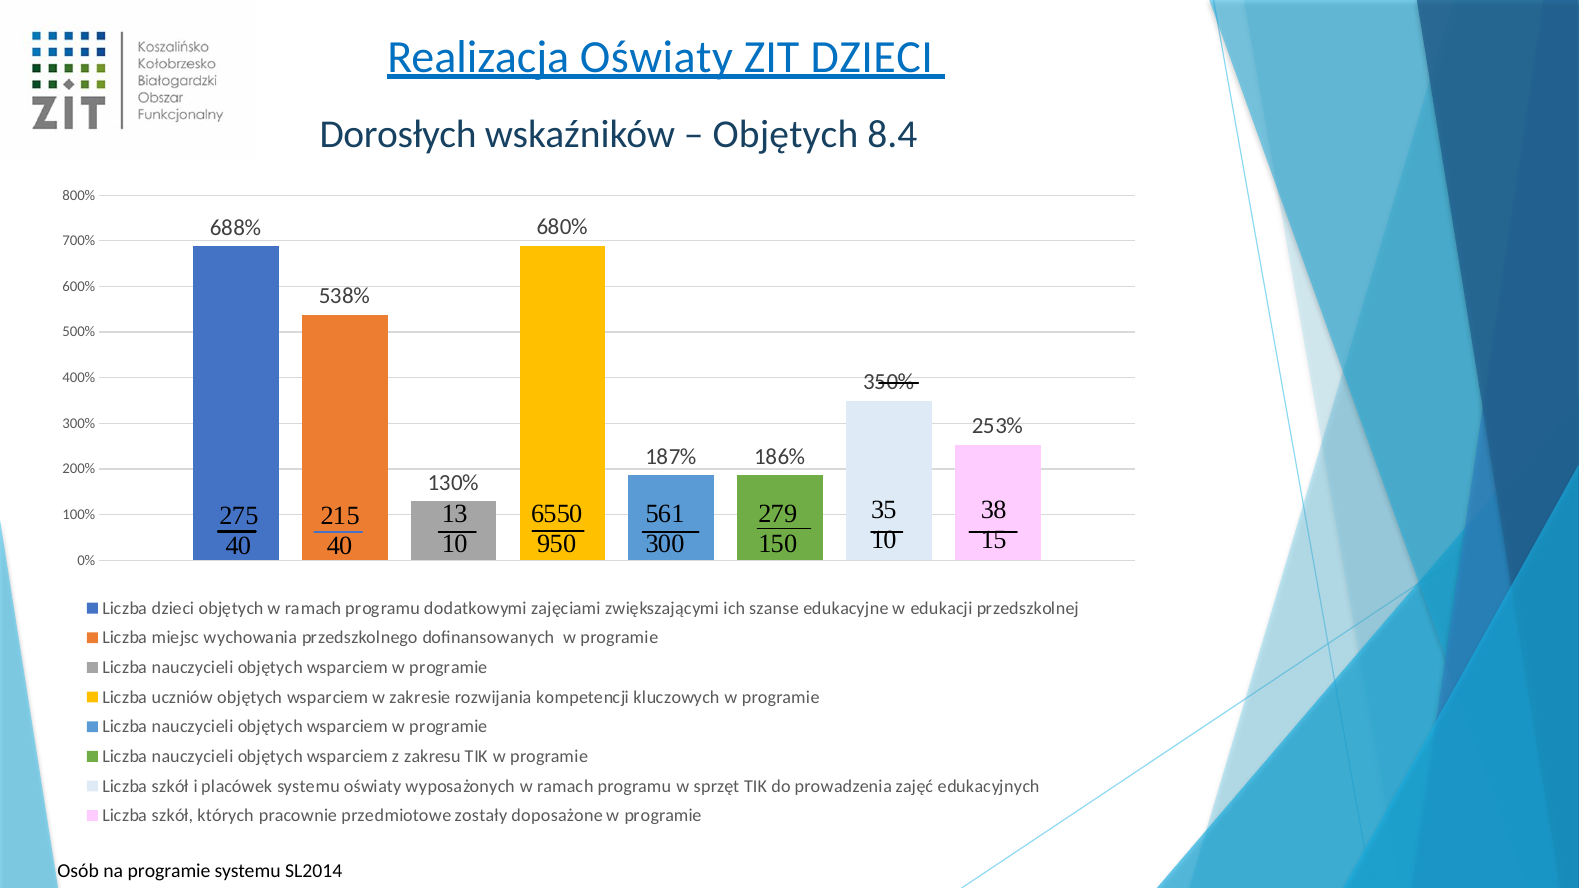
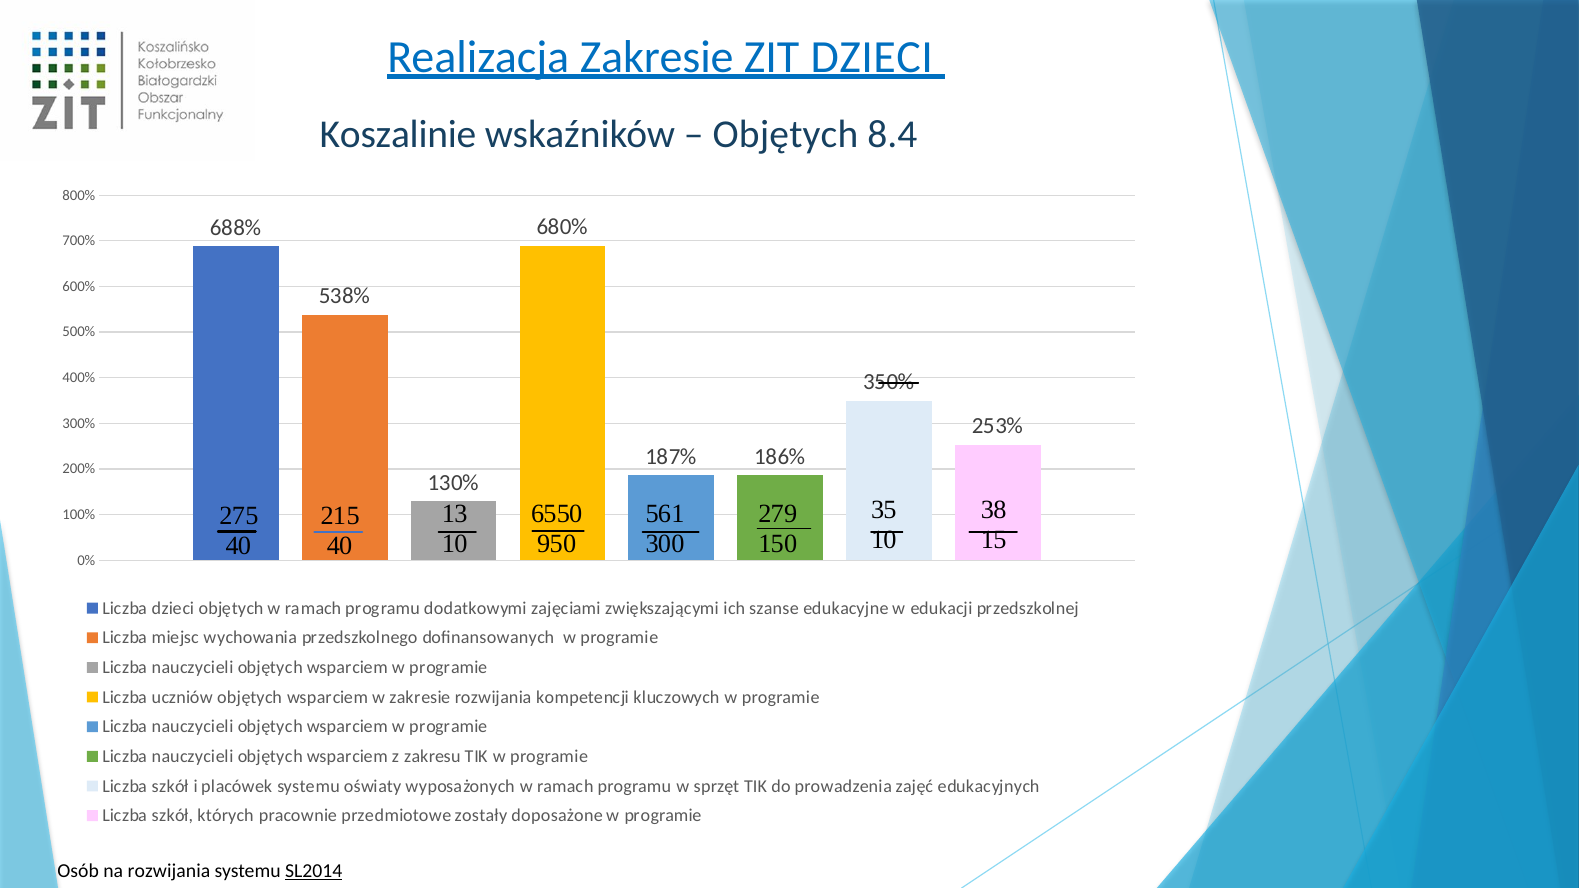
Realizacja Oświaty: Oświaty -> Zakresie
Dorosłych: Dorosłych -> Koszalinie
na programie: programie -> rozwijania
SL2014 underline: none -> present
